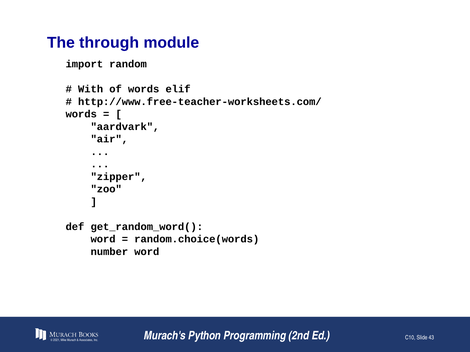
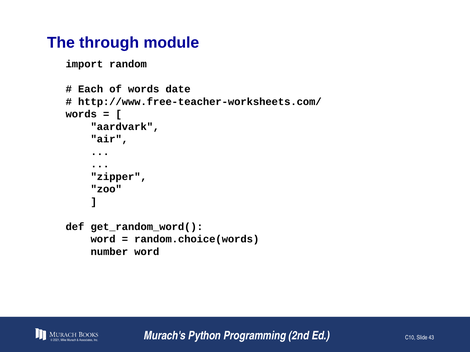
With: With -> Each
elif: elif -> date
